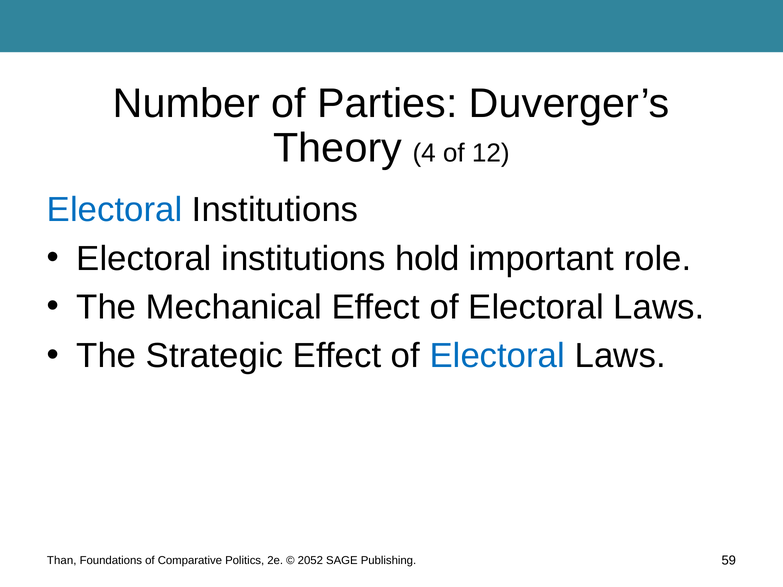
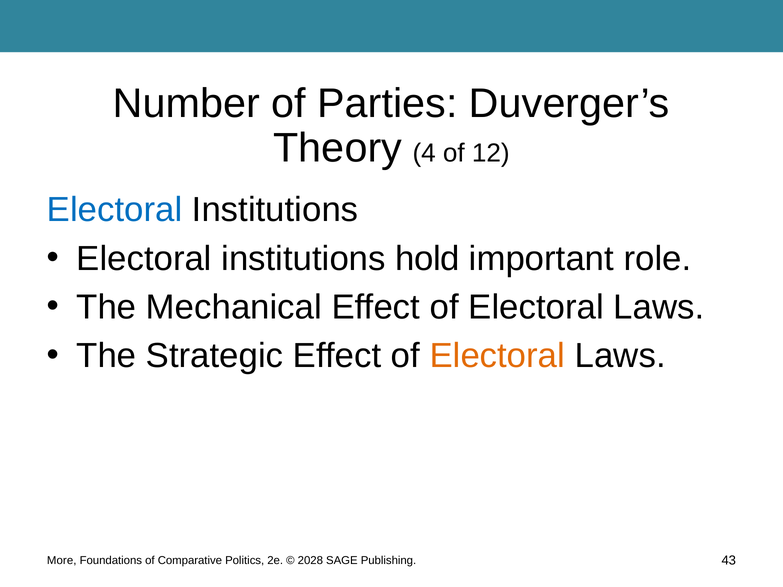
Electoral at (497, 356) colour: blue -> orange
Than: Than -> More
2052: 2052 -> 2028
59: 59 -> 43
